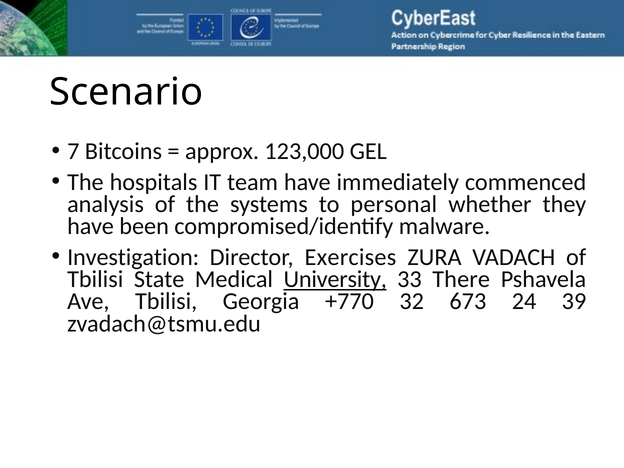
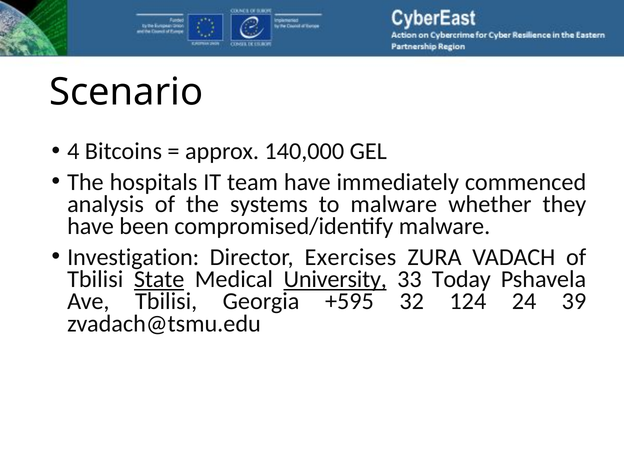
7: 7 -> 4
123,000: 123,000 -> 140,000
to personal: personal -> malware
State underline: none -> present
There: There -> Today
+770: +770 -> +595
673: 673 -> 124
